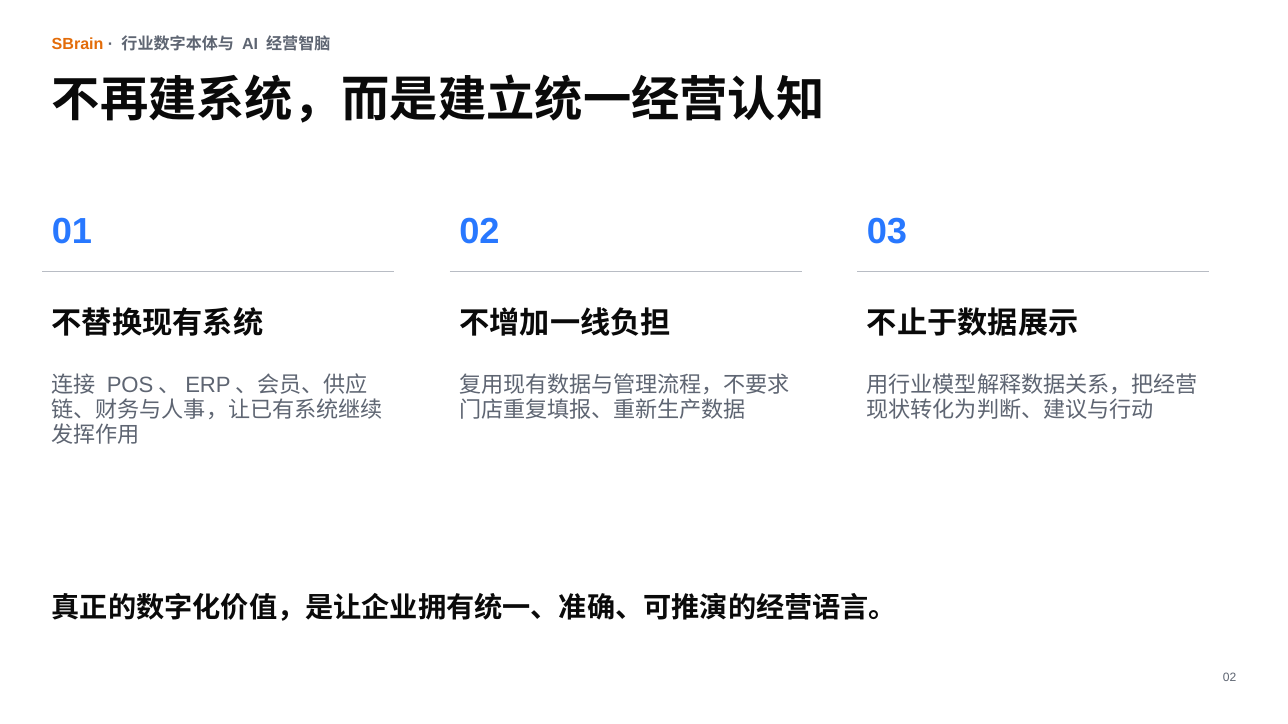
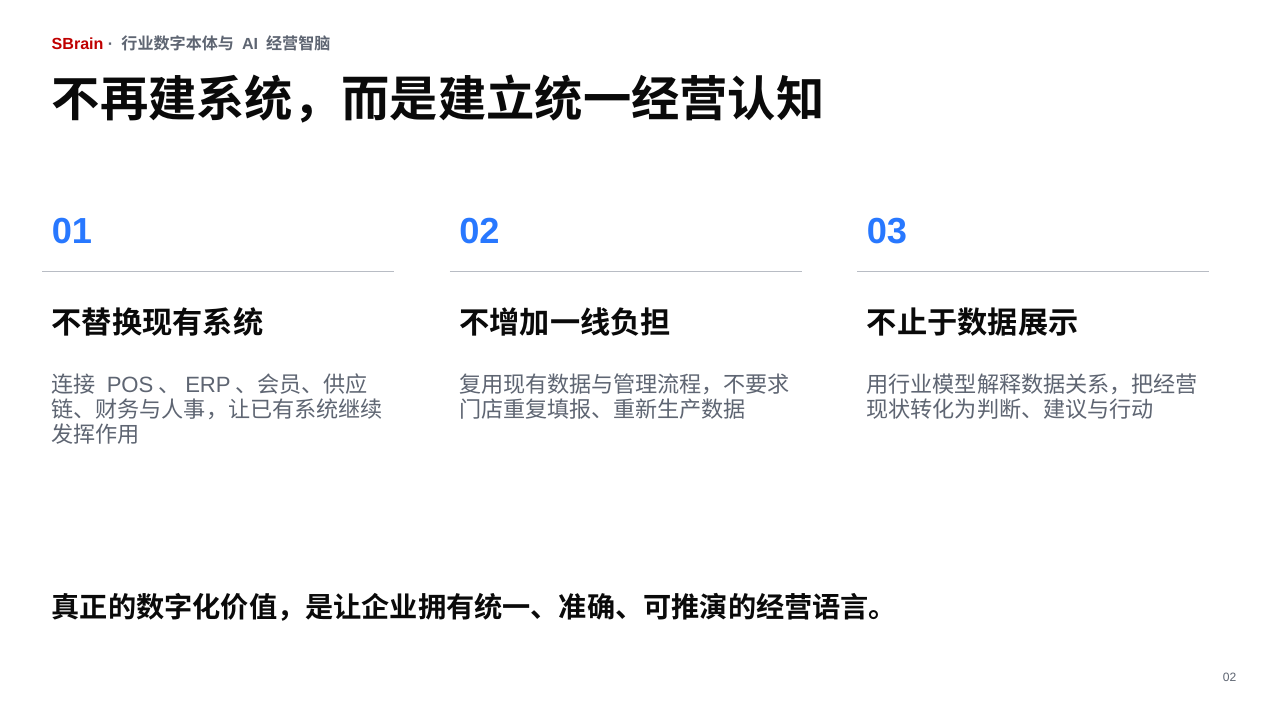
SBrain colour: orange -> red
